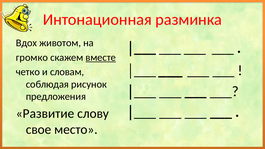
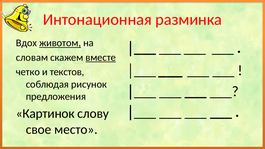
животом underline: none -> present
громко: громко -> словам
словам: словам -> текстов
Развитие: Развитие -> Картинок
